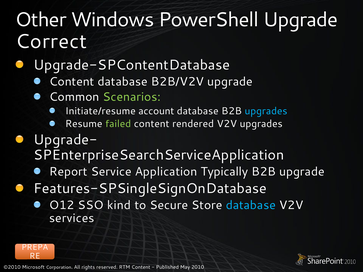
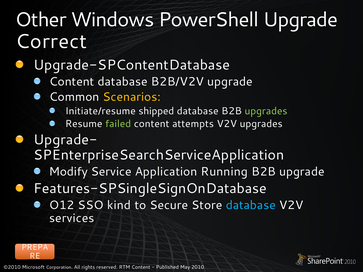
Scenarios colour: light green -> yellow
account: account -> shipped
upgrades at (266, 111) colour: light blue -> light green
rendered: rendered -> attempts
Report: Report -> Modify
Typically: Typically -> Running
